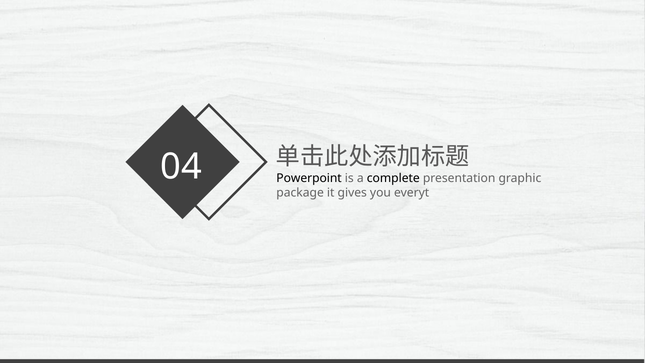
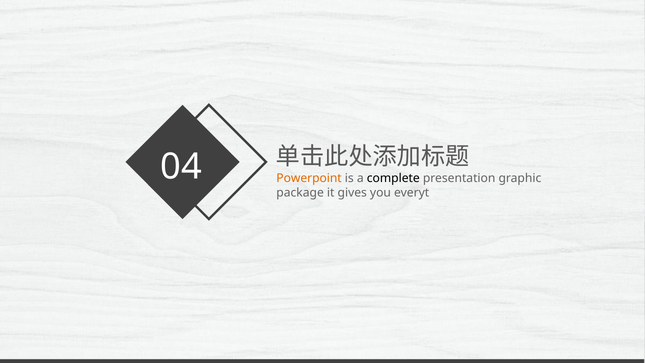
Powerpoint colour: black -> orange
